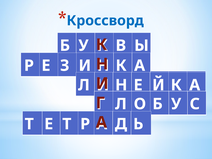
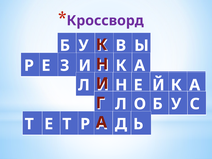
Кроссворд colour: blue -> purple
